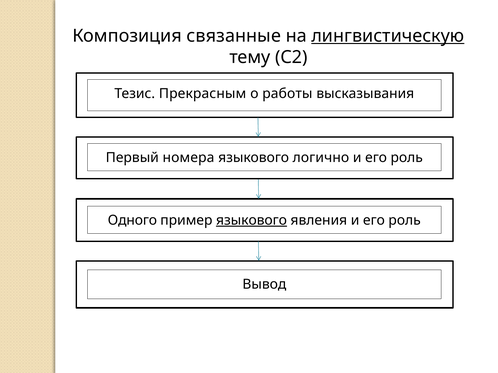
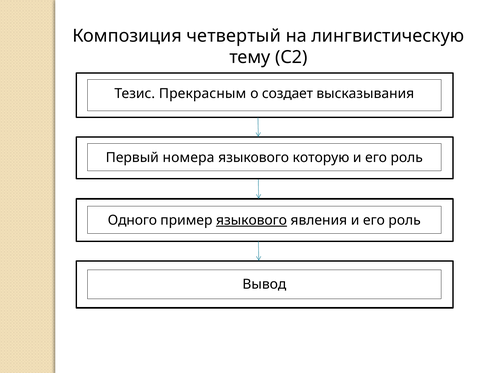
связанные: связанные -> четвертый
лингвистическую underline: present -> none
работы: работы -> создает
логично: логично -> которую
